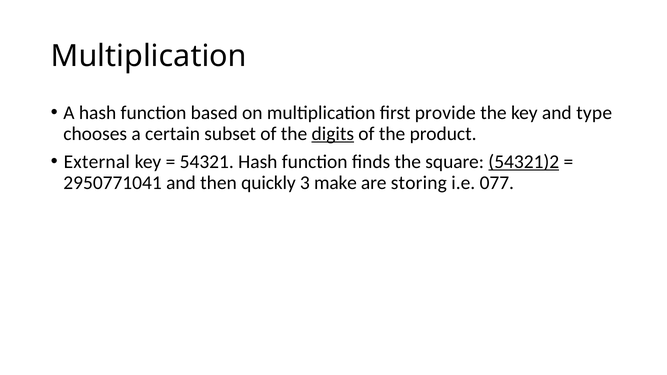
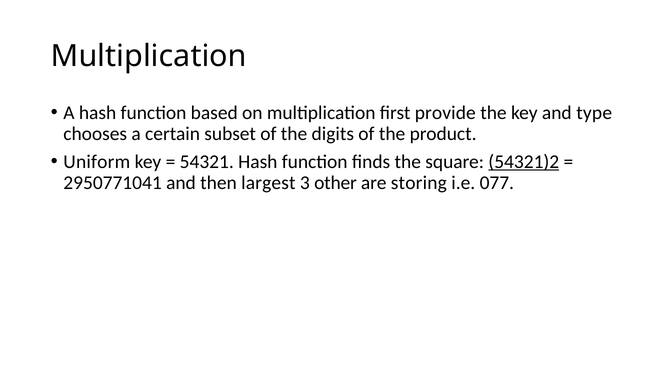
digits underline: present -> none
External: External -> Uniform
quickly: quickly -> largest
make: make -> other
